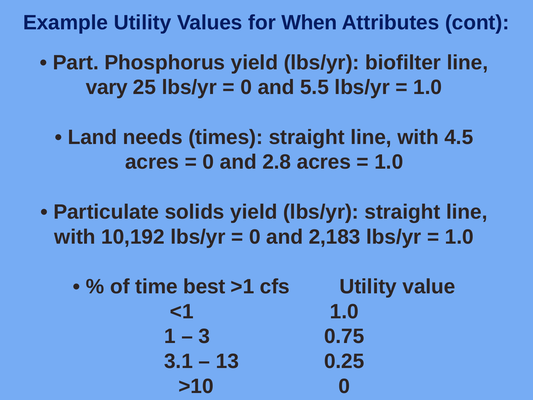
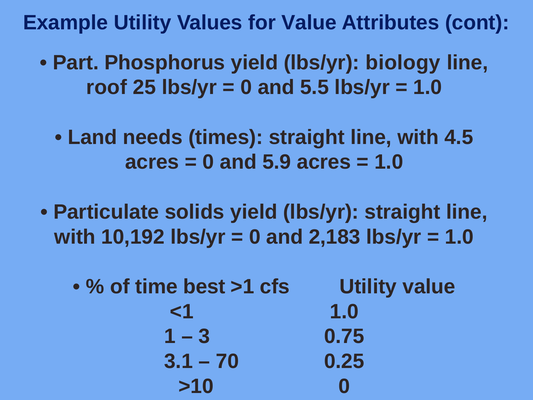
for When: When -> Value
biofilter: biofilter -> biology
vary: vary -> roof
2.8: 2.8 -> 5.9
13: 13 -> 70
